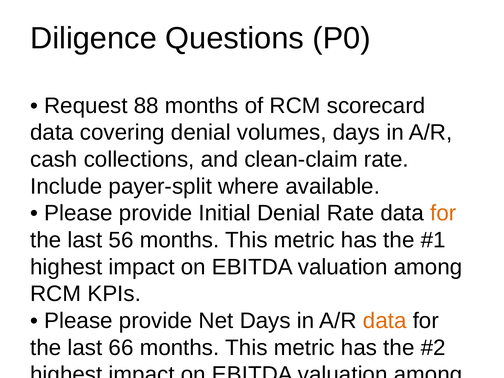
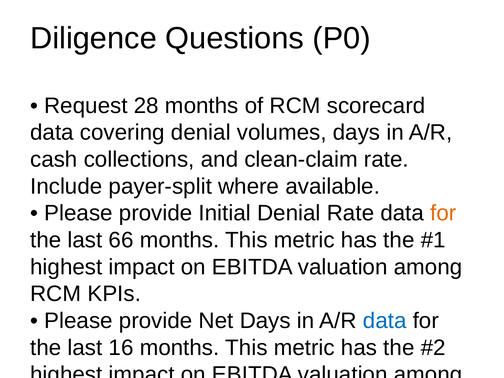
88: 88 -> 28
56: 56 -> 66
data at (385, 321) colour: orange -> blue
66: 66 -> 16
